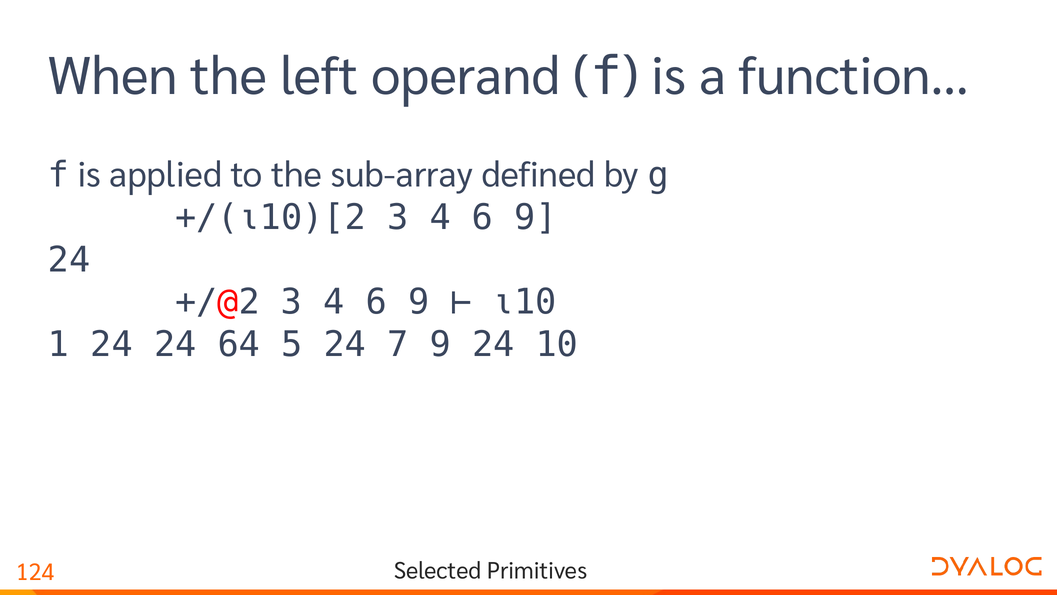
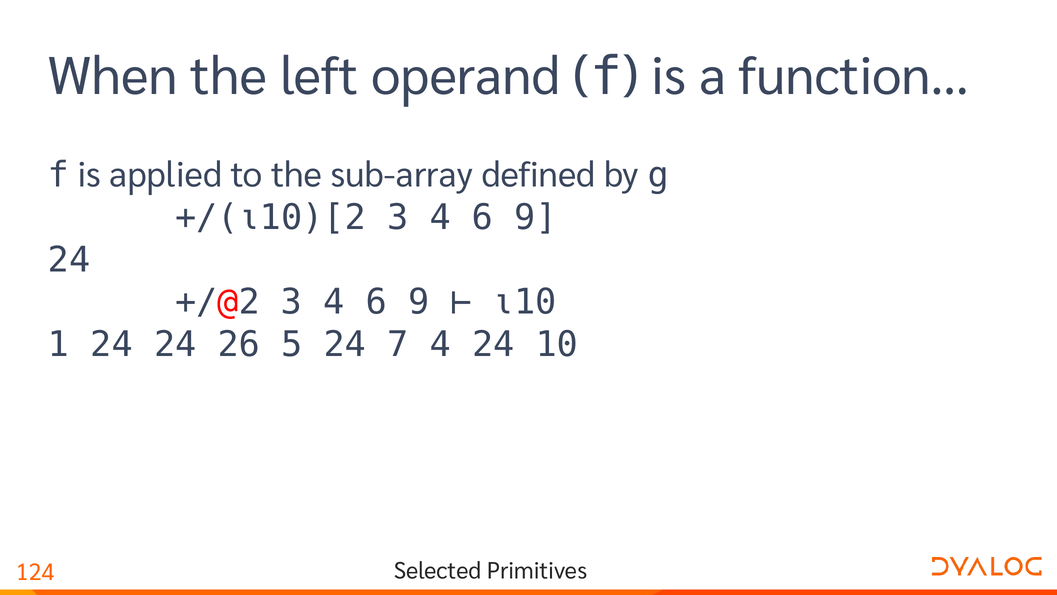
64: 64 -> 26
7 9: 9 -> 4
